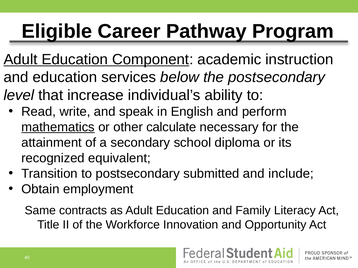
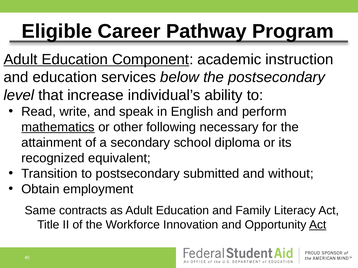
calculate: calculate -> following
include: include -> without
Act at (318, 225) underline: none -> present
